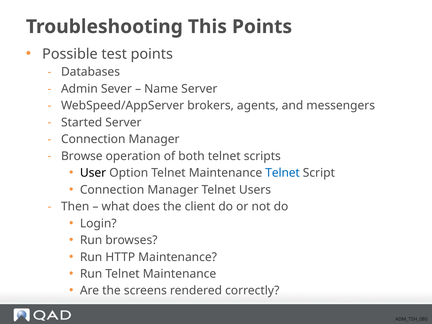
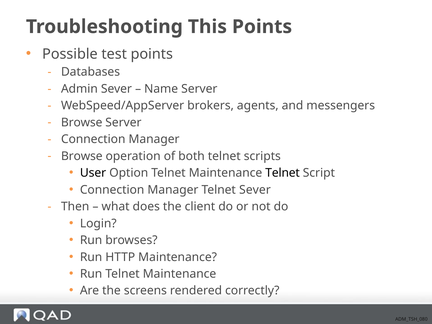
Started at (82, 122): Started -> Browse
Telnet at (283, 173) colour: blue -> black
Telnet Users: Users -> Sever
